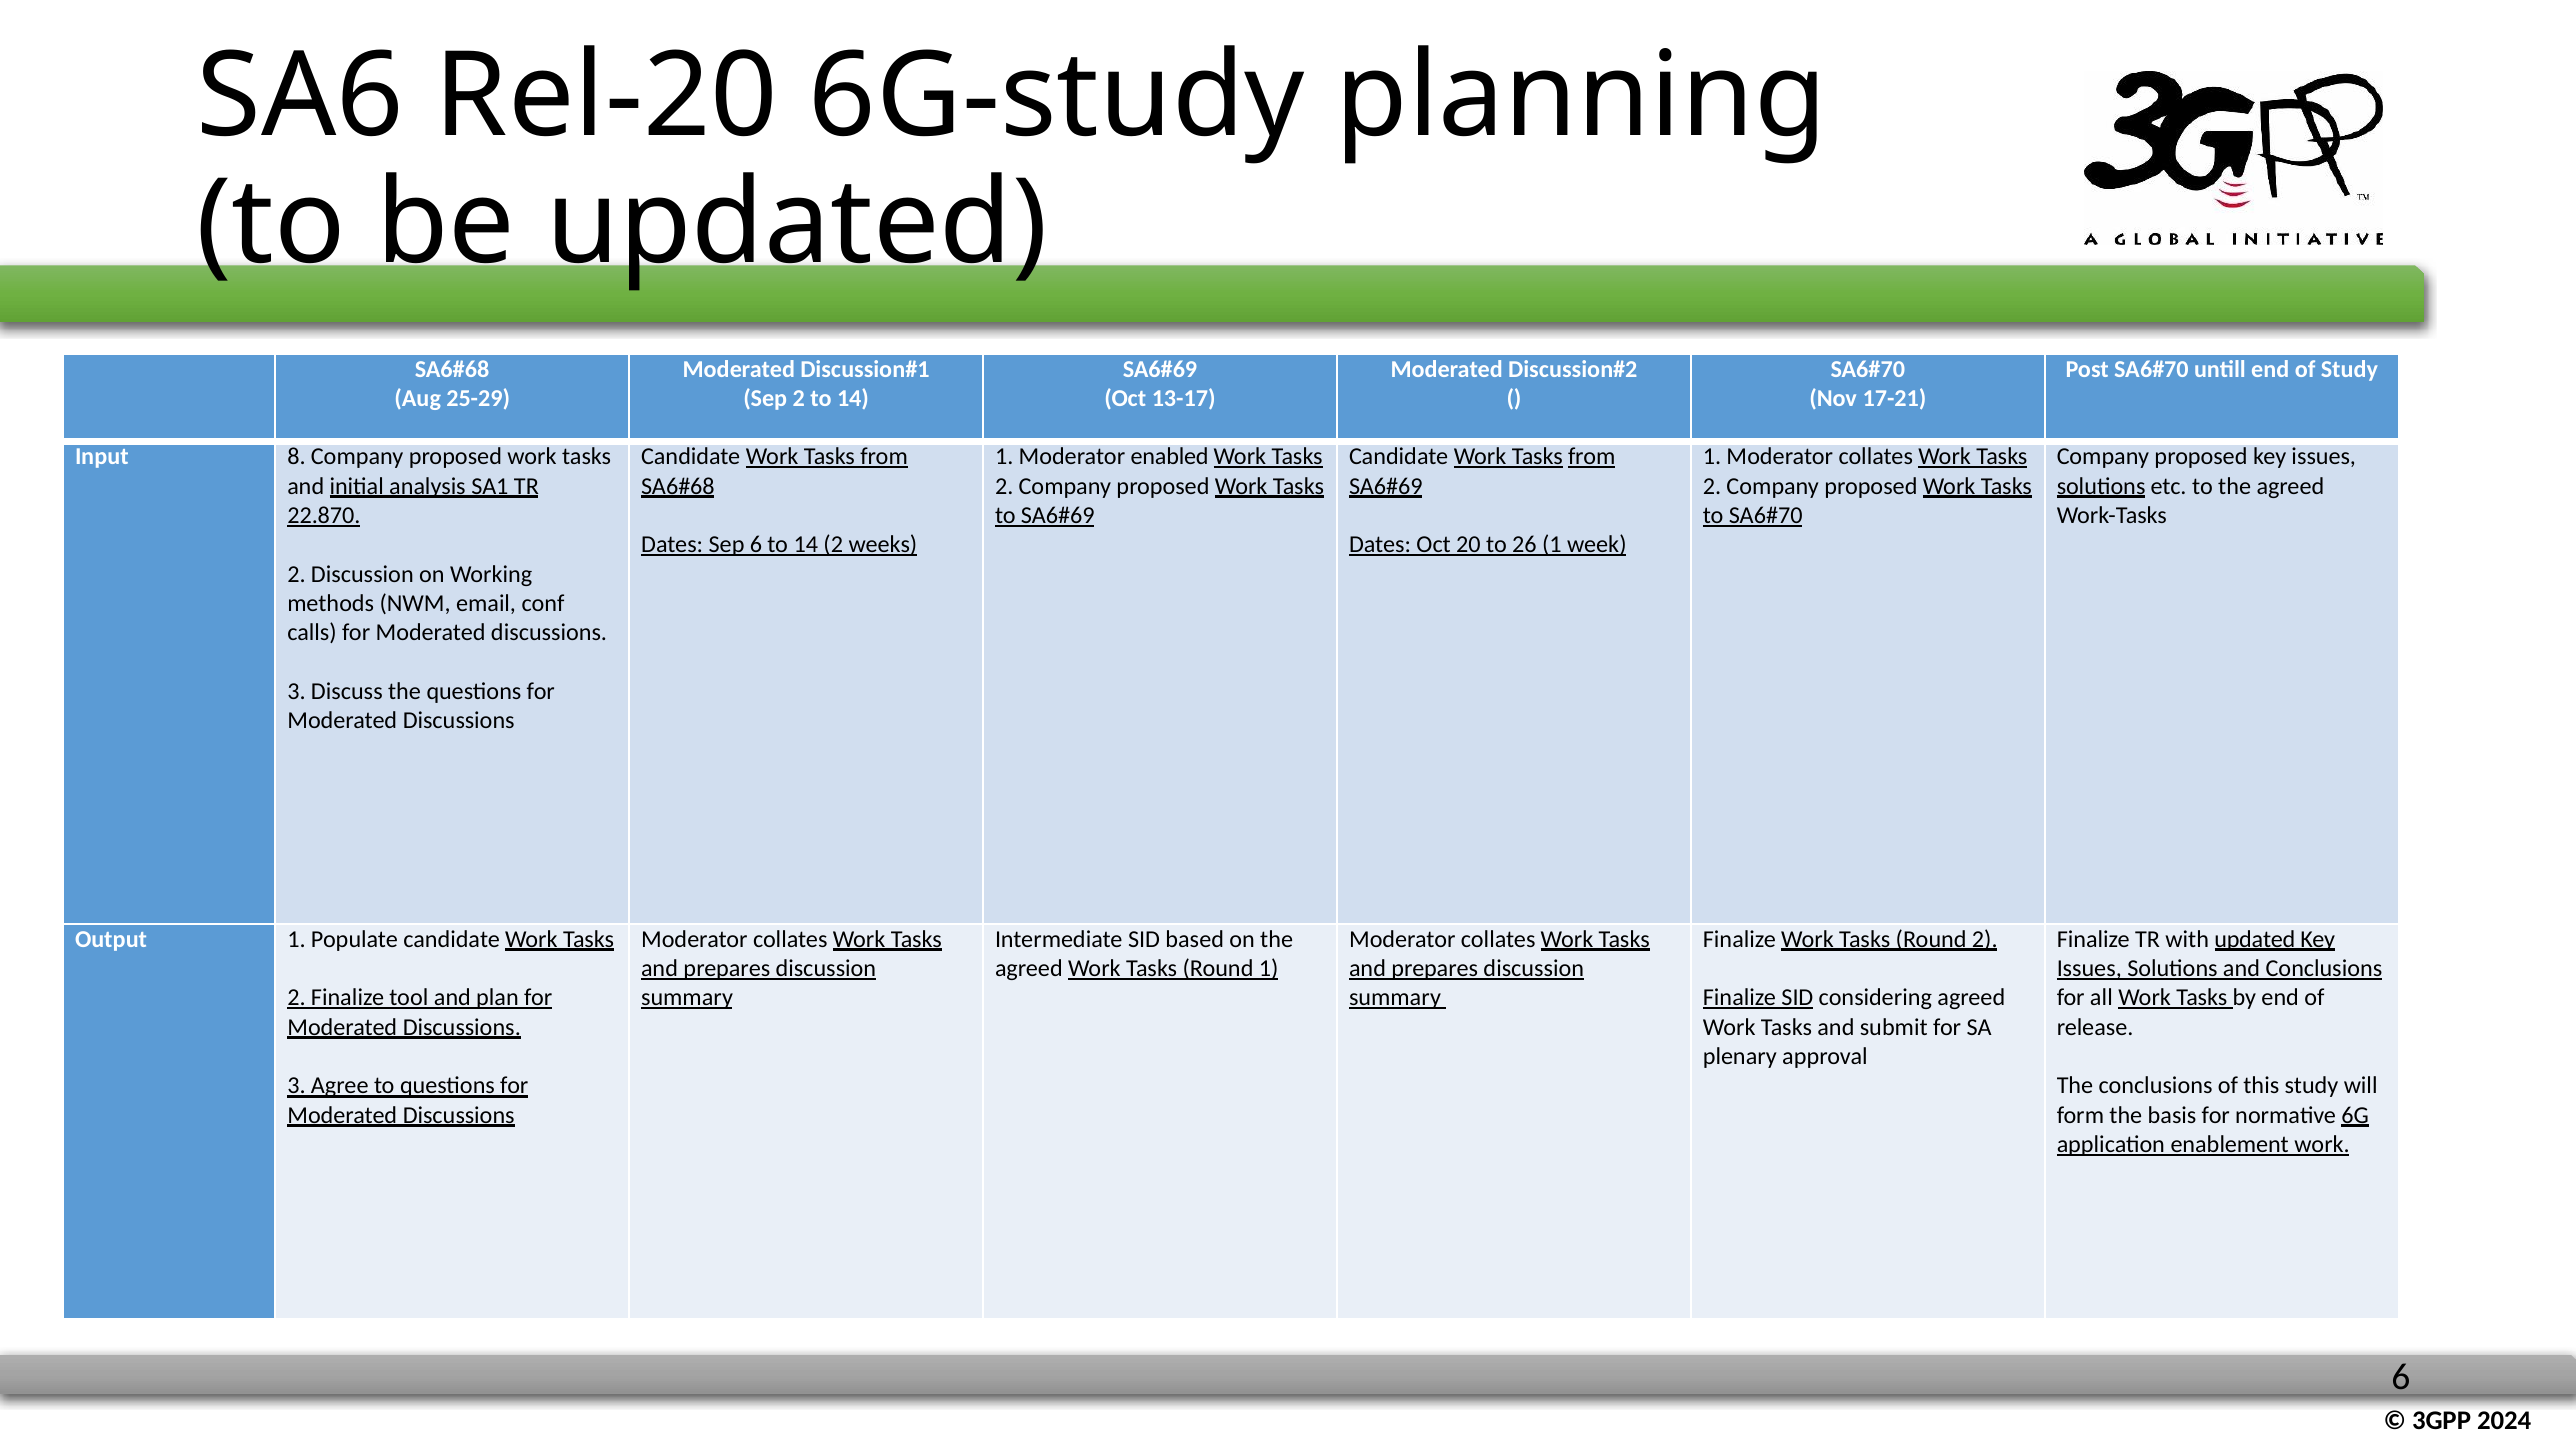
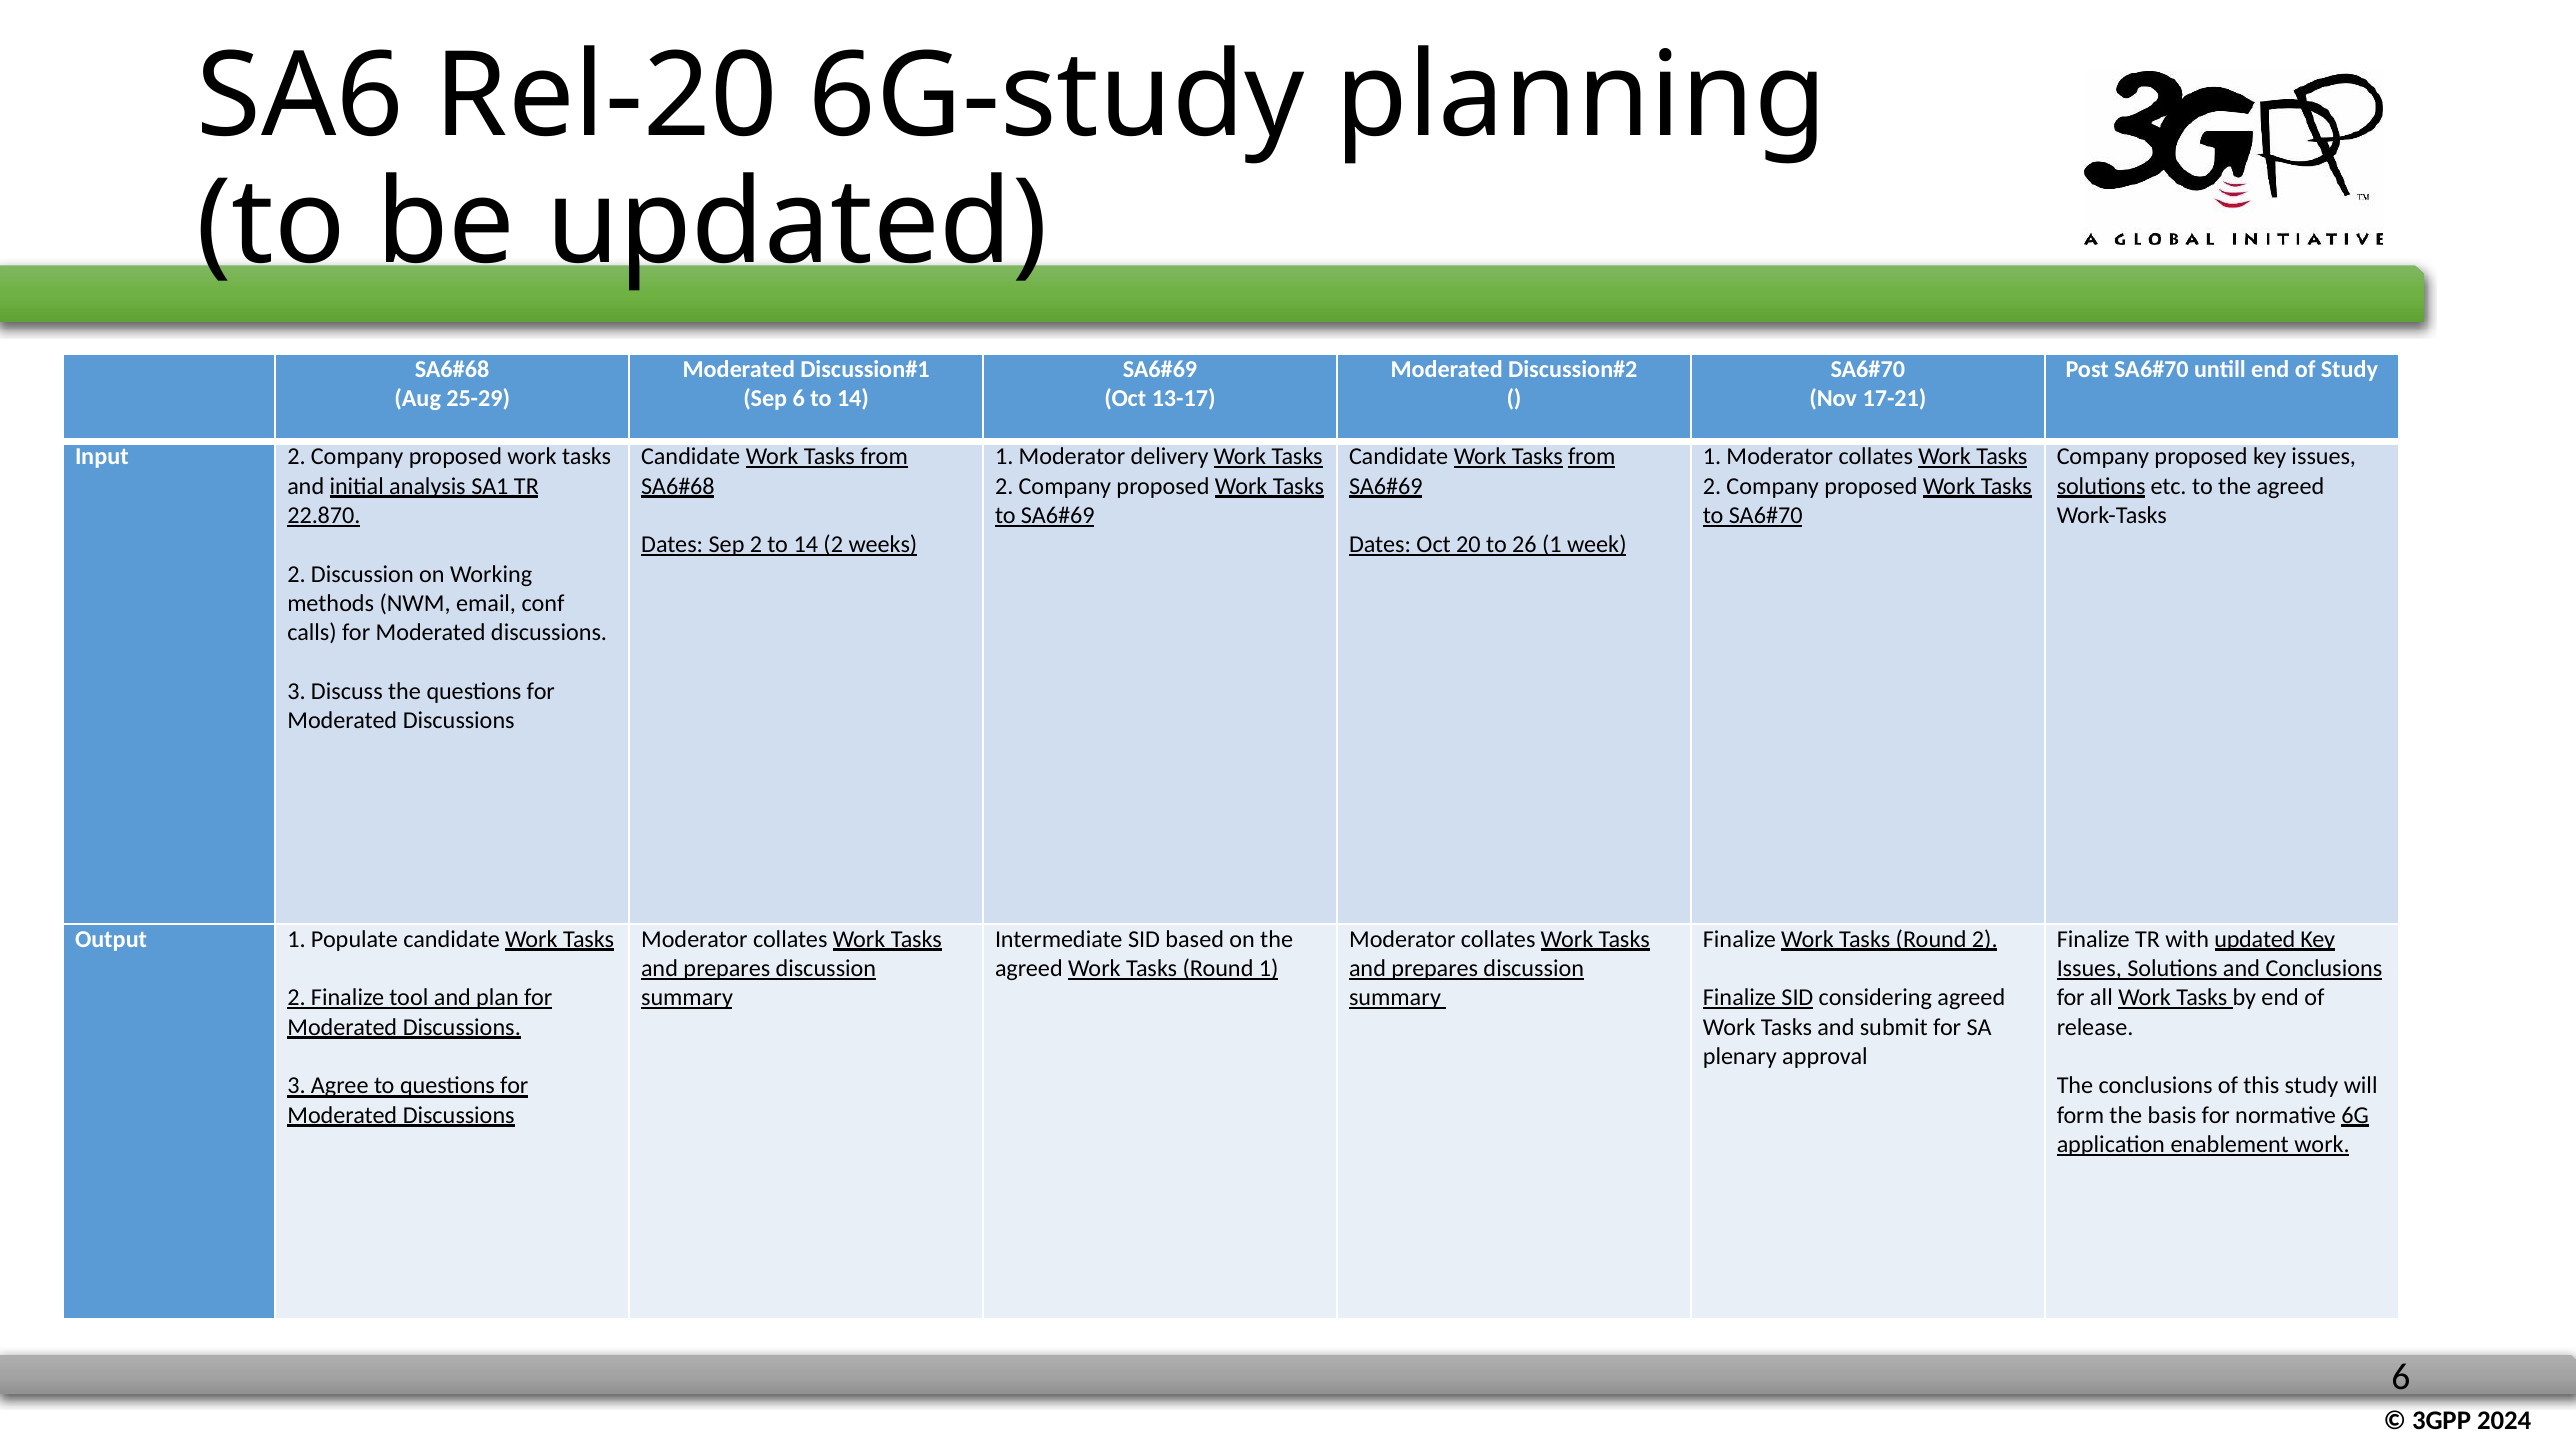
Sep 2: 2 -> 6
Input 8: 8 -> 2
enabled: enabled -> delivery
Sep 6: 6 -> 2
